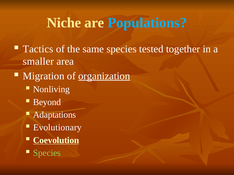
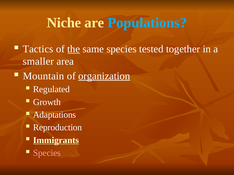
the underline: none -> present
Migration: Migration -> Mountain
Nonliving: Nonliving -> Regulated
Beyond: Beyond -> Growth
Evolutionary: Evolutionary -> Reproduction
Coevolution: Coevolution -> Immigrants
Species at (47, 153) colour: light green -> pink
